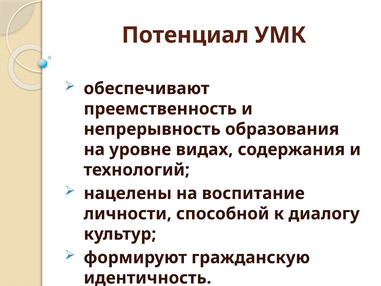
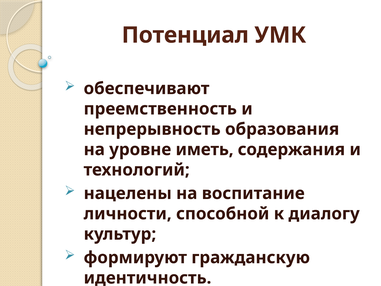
видах: видах -> иметь
